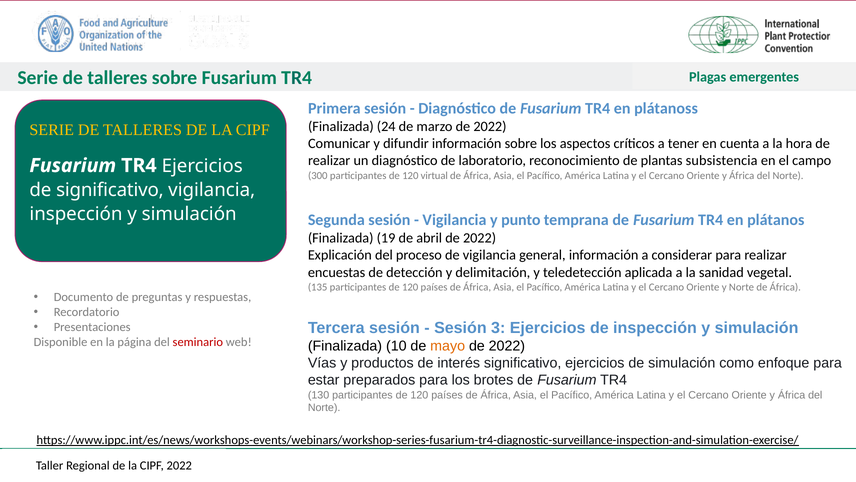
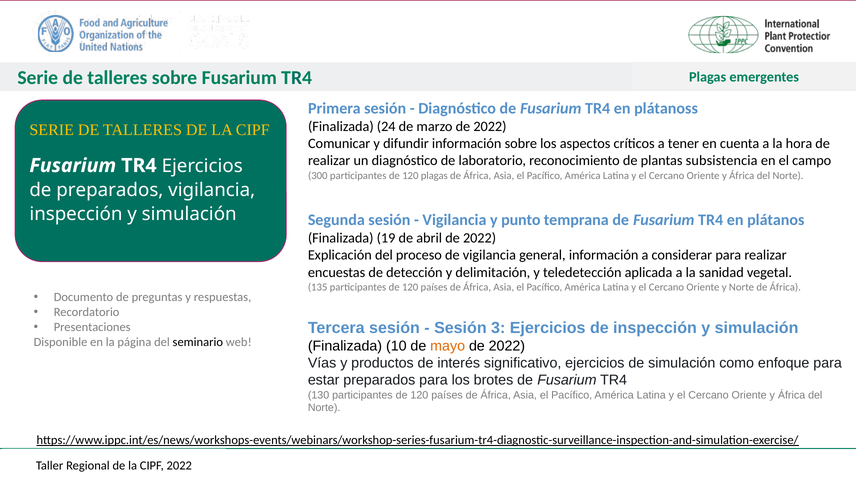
120 virtual: virtual -> plagas
de significativo: significativo -> preparados
seminario colour: red -> black
